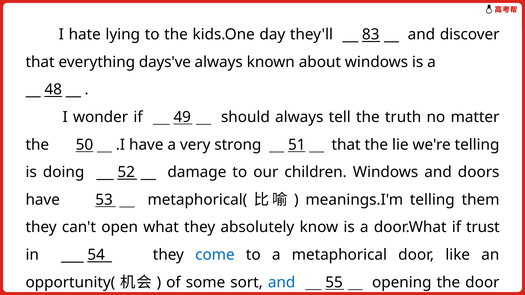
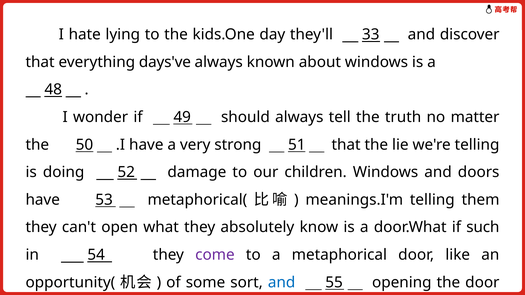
83: 83 -> 33
trust: trust -> such
come colour: blue -> purple
